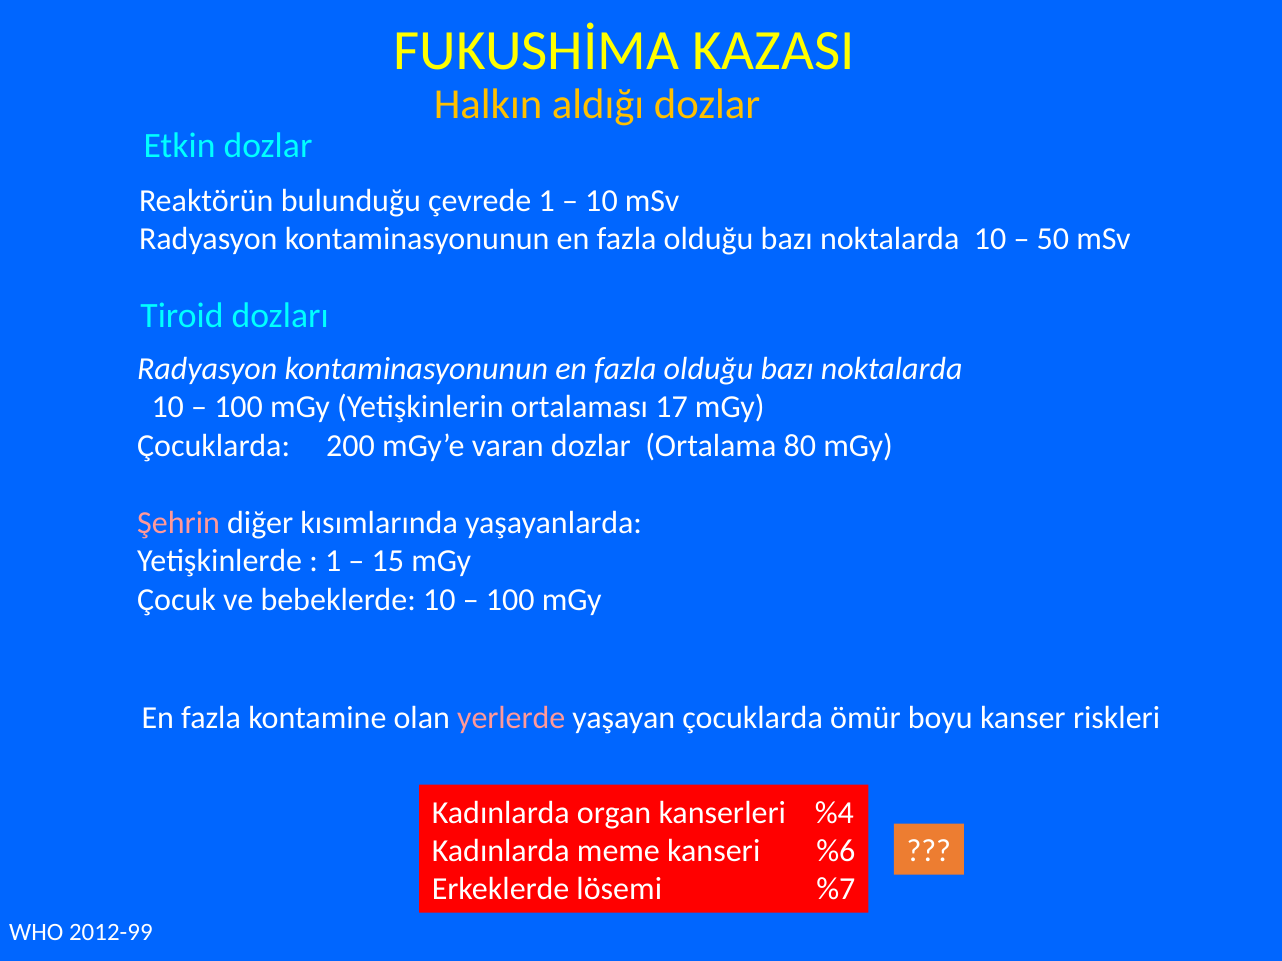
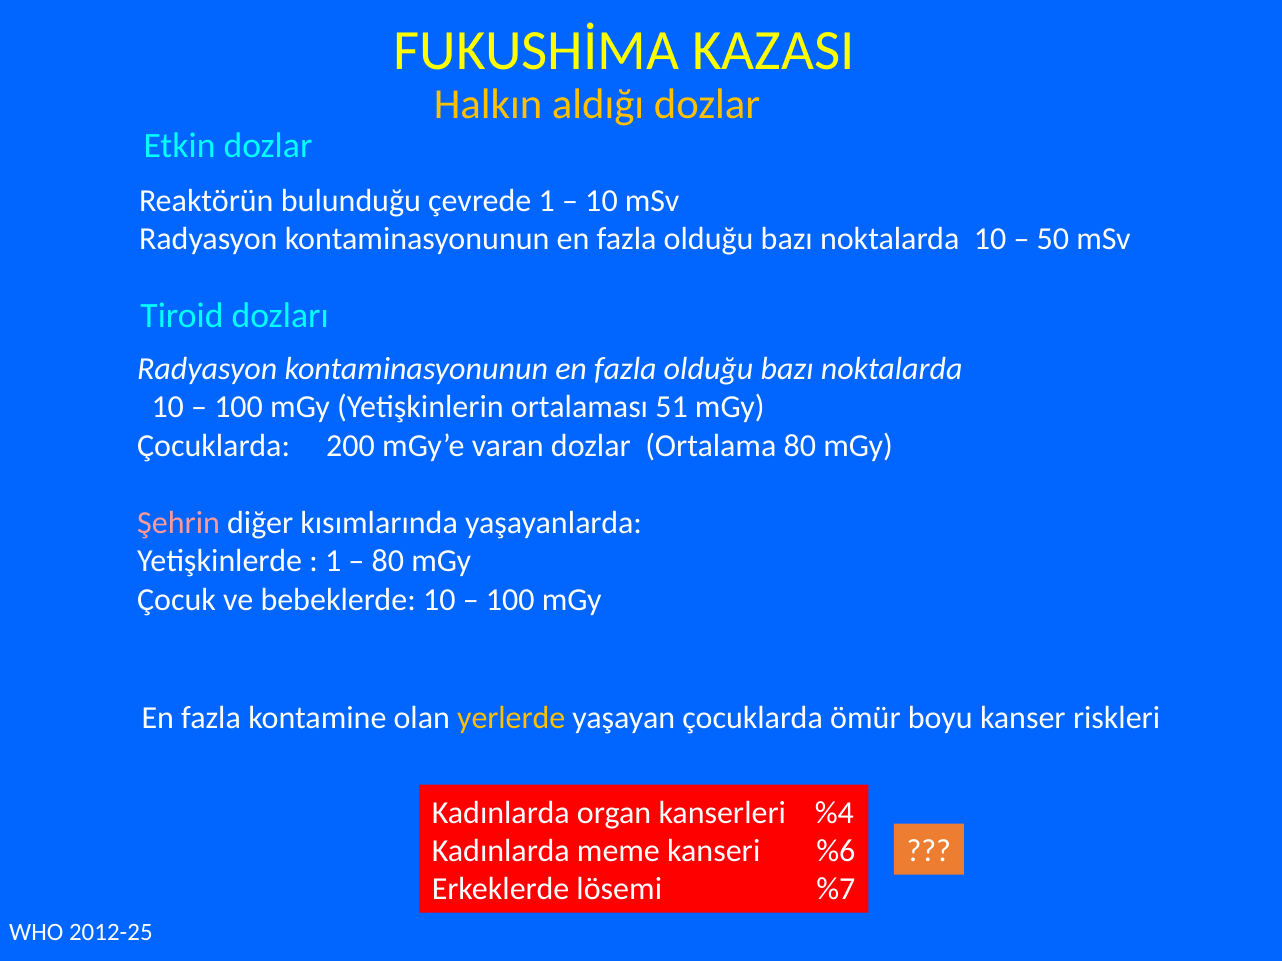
17: 17 -> 51
15 at (388, 561): 15 -> 80
yerlerde colour: pink -> yellow
2012-99: 2012-99 -> 2012-25
